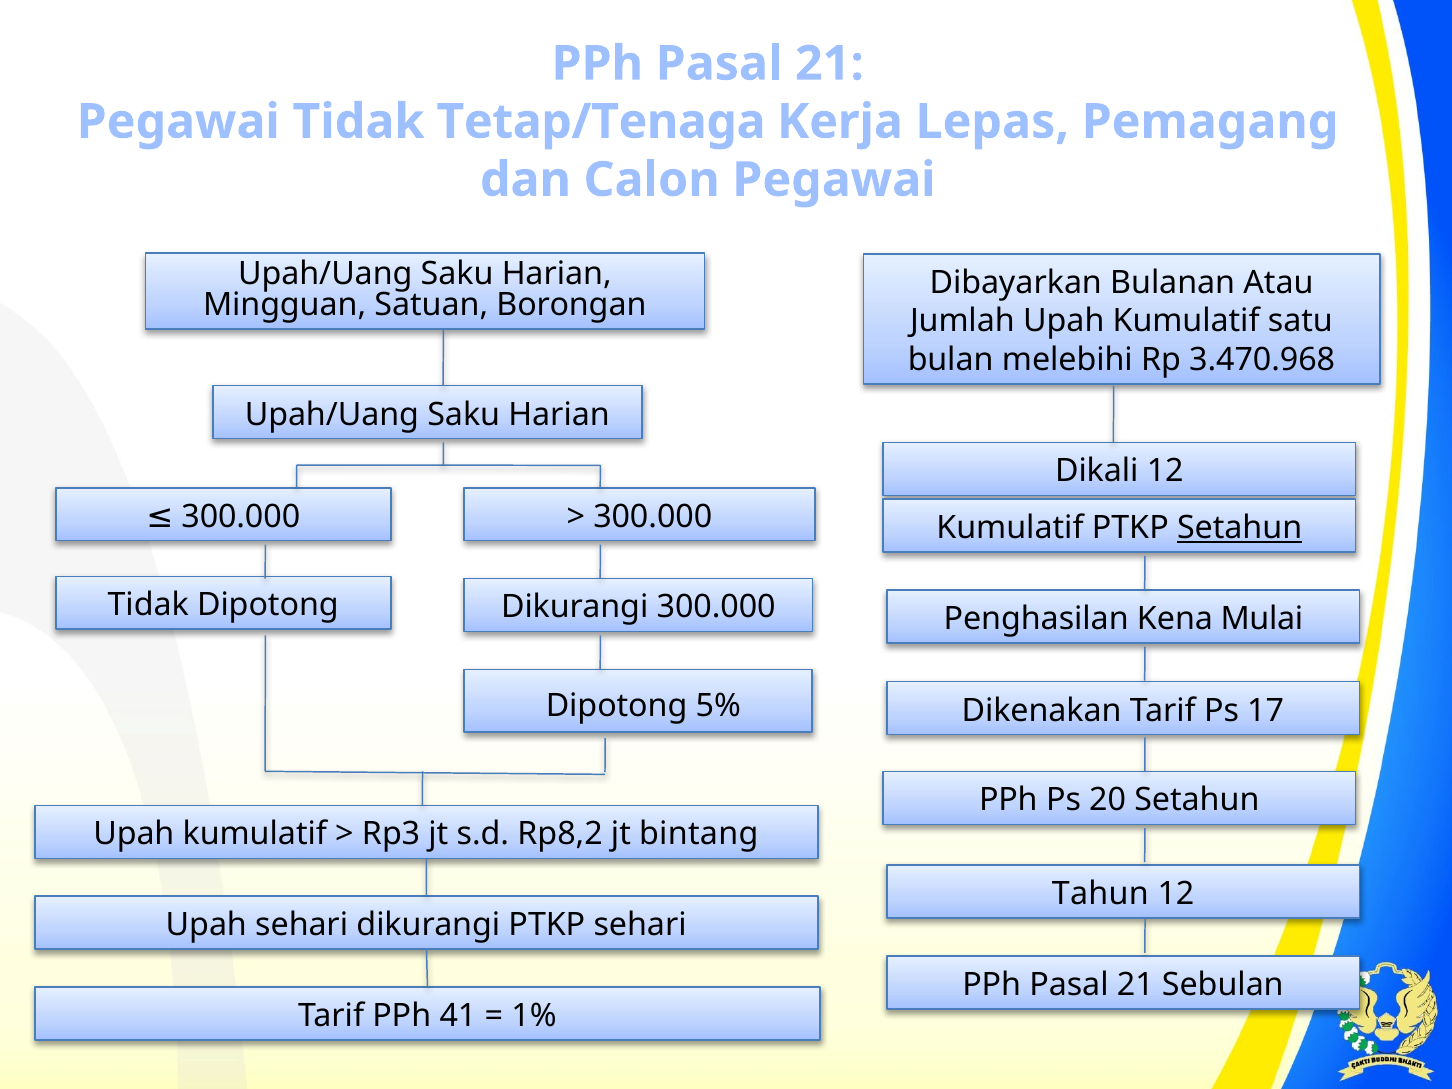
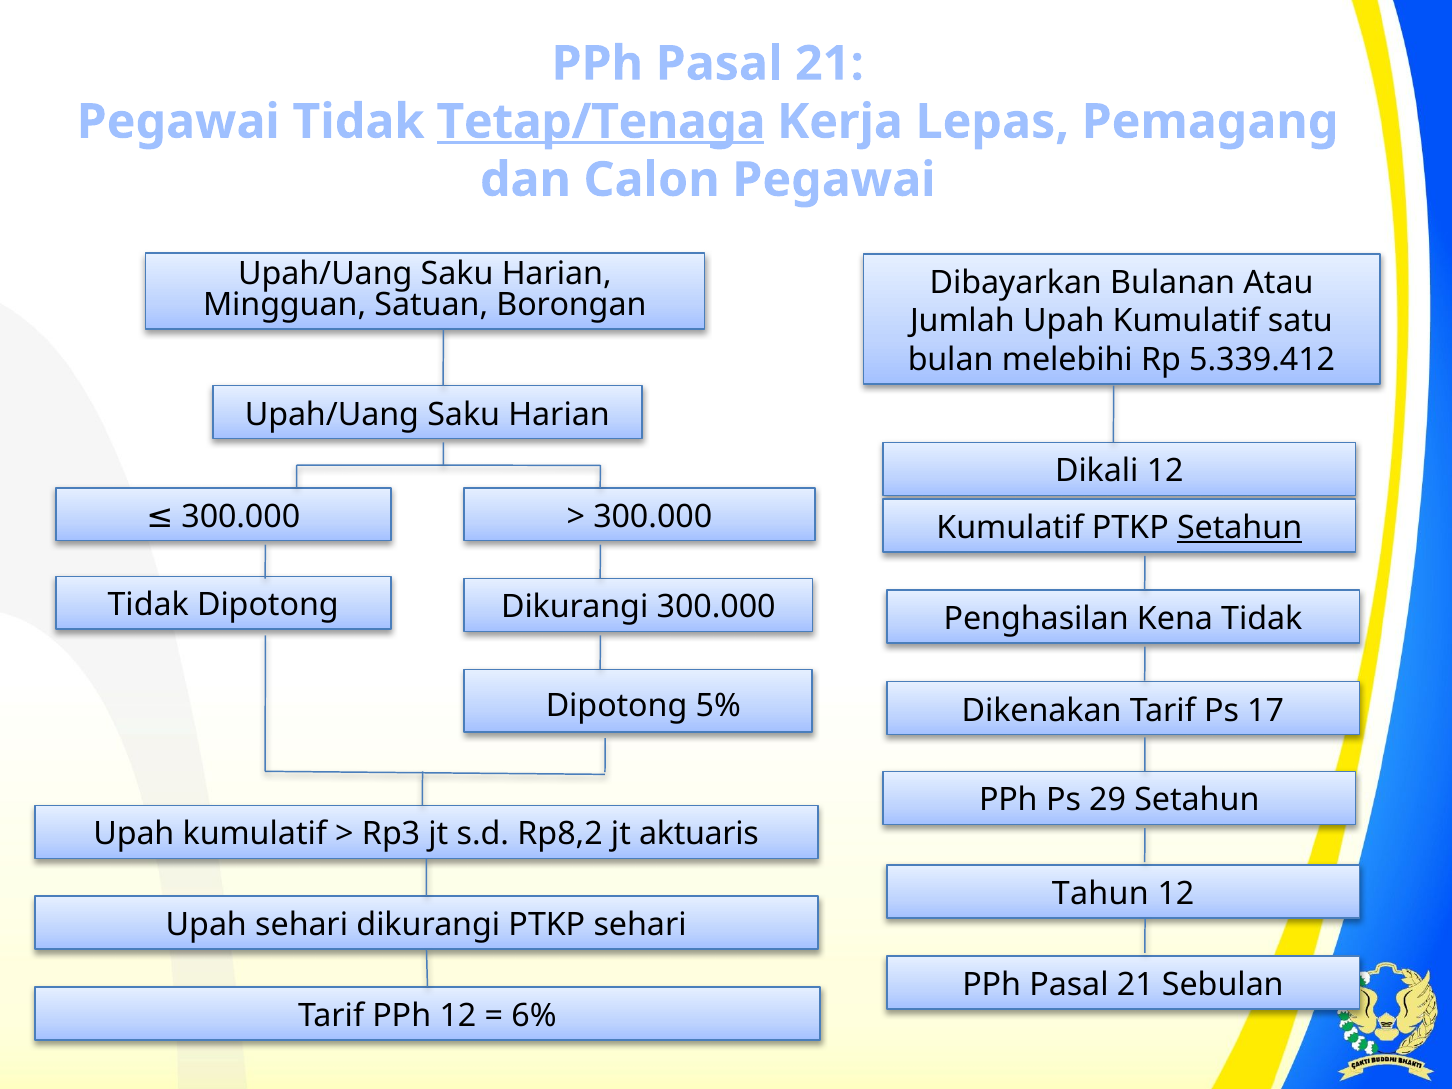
Tetap/Tenaga underline: none -> present
3.470.968: 3.470.968 -> 5.339.412
Kena Mulai: Mulai -> Tidak
20: 20 -> 29
bintang: bintang -> aktuaris
PPh 41: 41 -> 12
1%: 1% -> 6%
